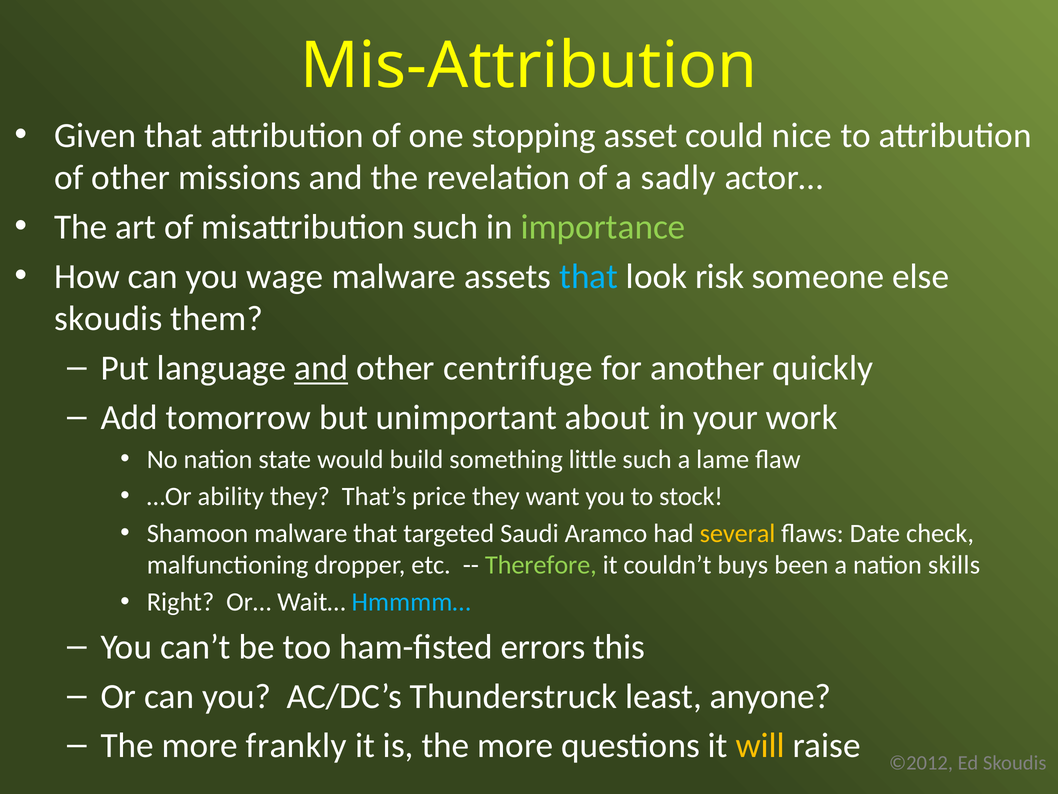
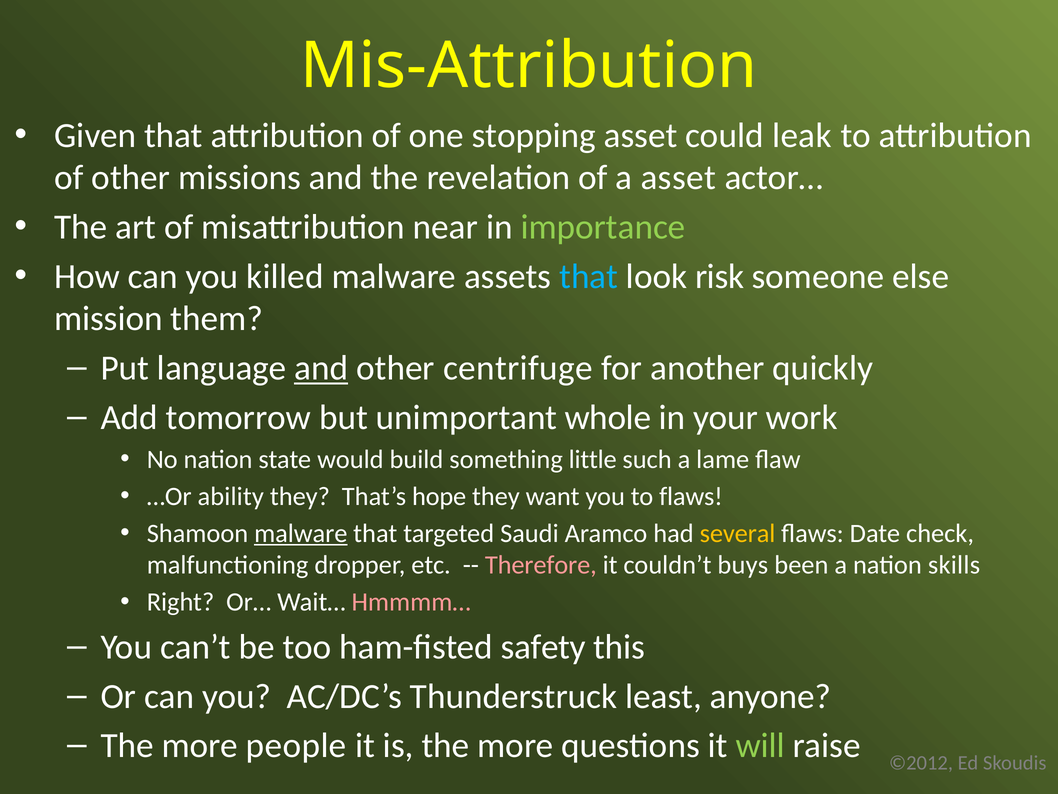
nice: nice -> leak
a sadly: sadly -> asset
misattribution such: such -> near
wage: wage -> killed
skoudis at (108, 319): skoudis -> mission
about: about -> whole
price: price -> hope
to stock: stock -> flaws
malware at (301, 533) underline: none -> present
Therefore colour: light green -> pink
Hmmmm… colour: light blue -> pink
errors: errors -> safety
frankly: frankly -> people
will colour: yellow -> light green
